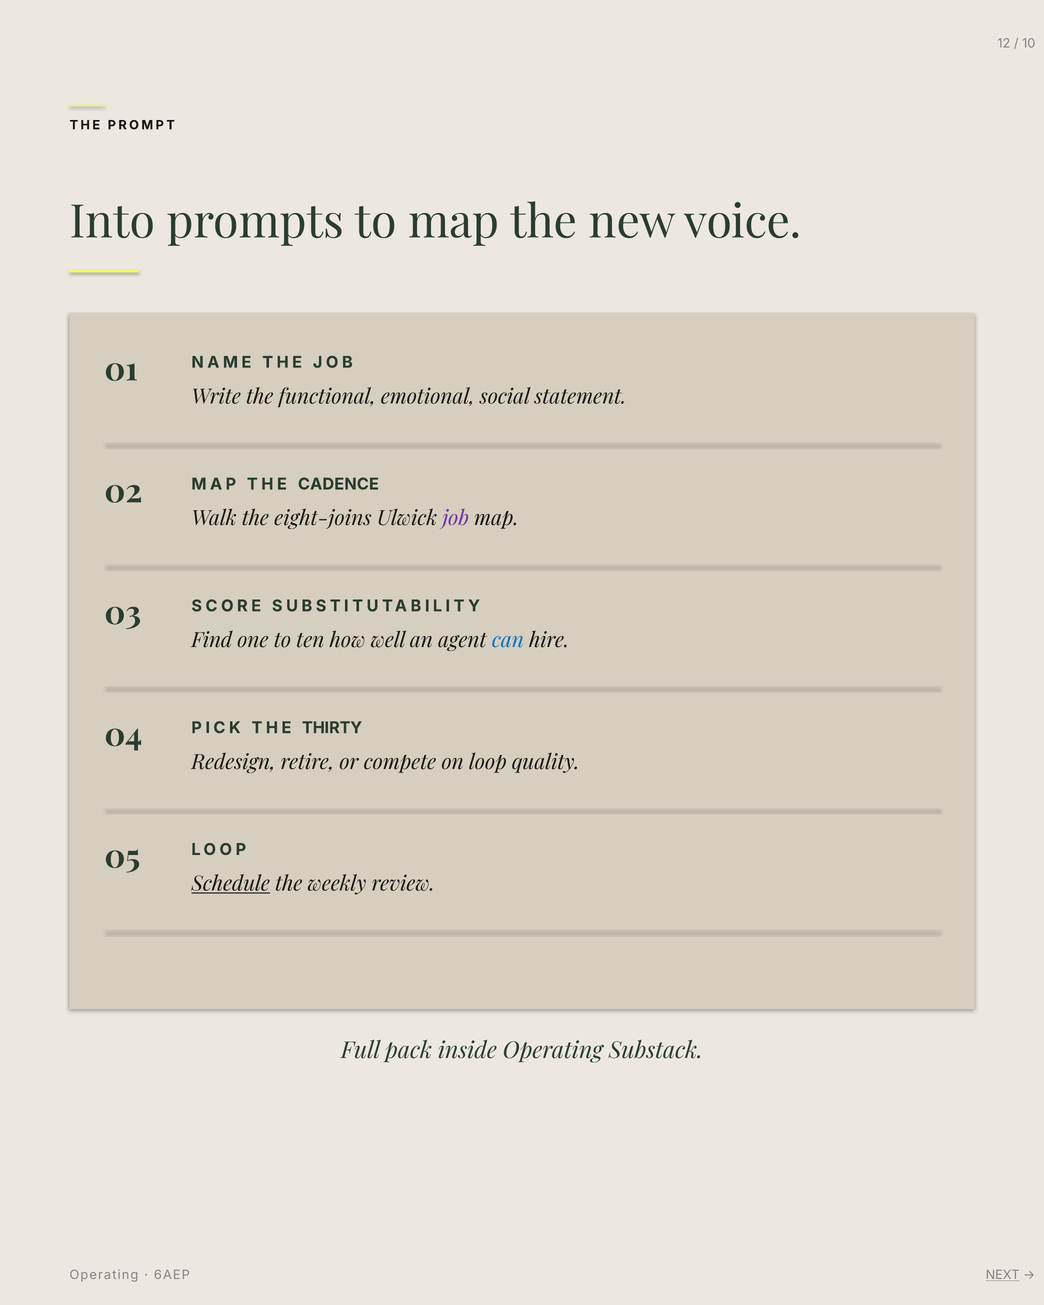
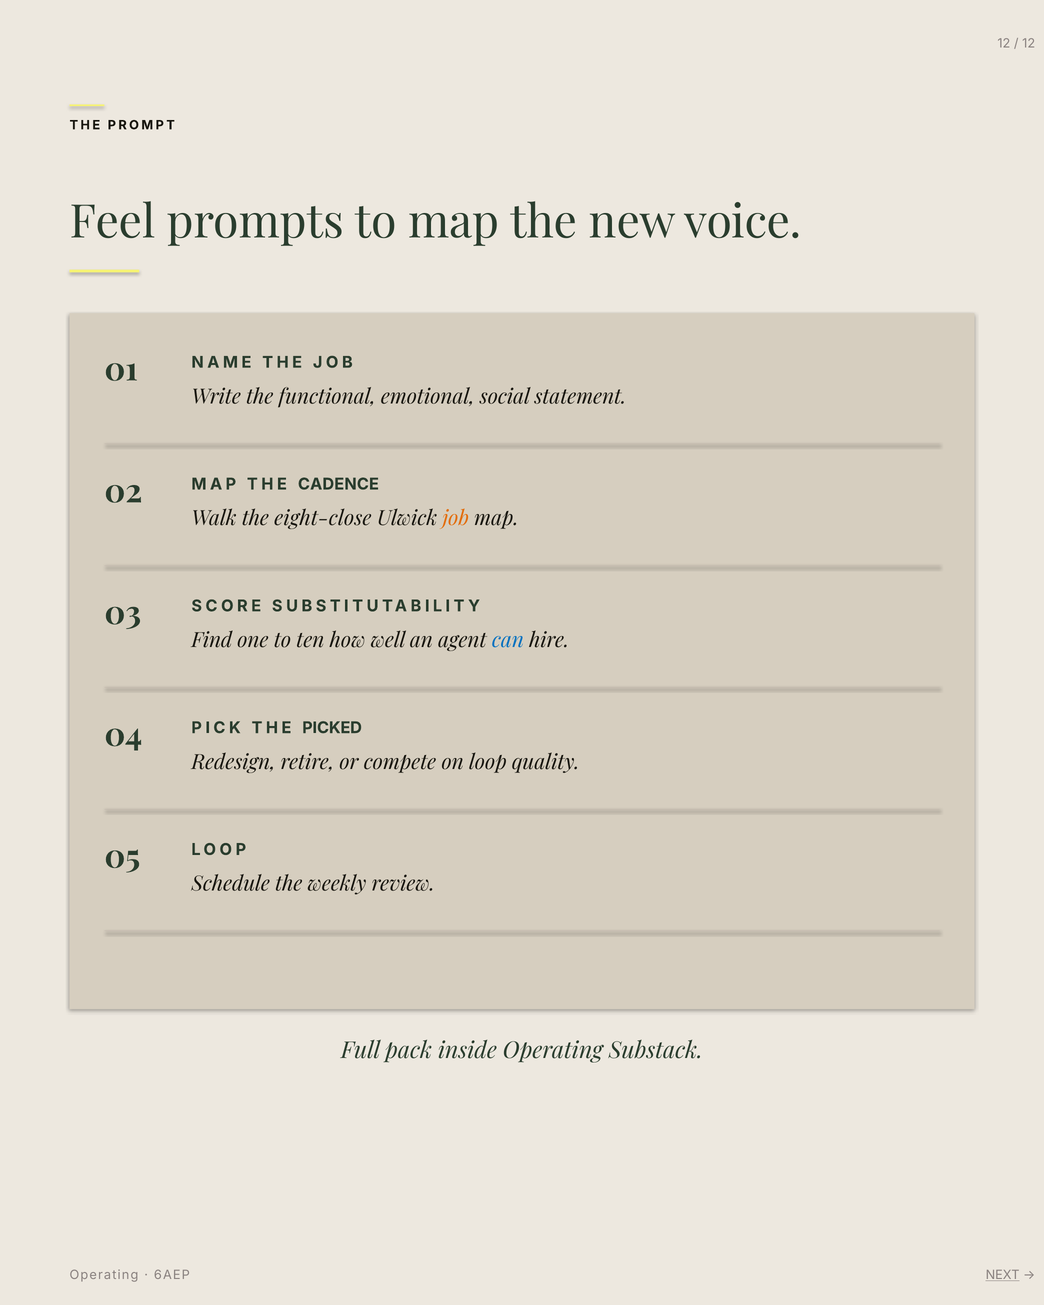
10 at (1029, 43): 10 -> 12
Into: Into -> Feel
eight-joins: eight-joins -> eight-close
job at (456, 519) colour: purple -> orange
THIRTY: THIRTY -> PICKED
Schedule underline: present -> none
